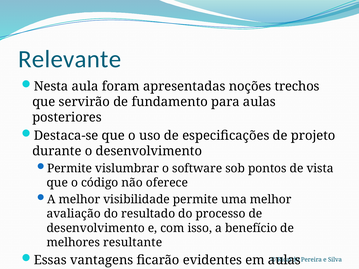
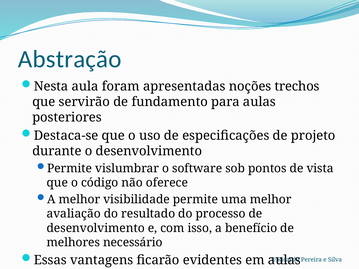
Relevante: Relevante -> Abstração
resultante: resultante -> necessário
